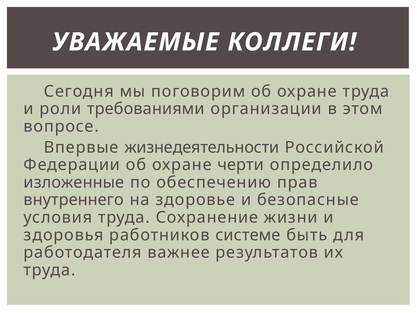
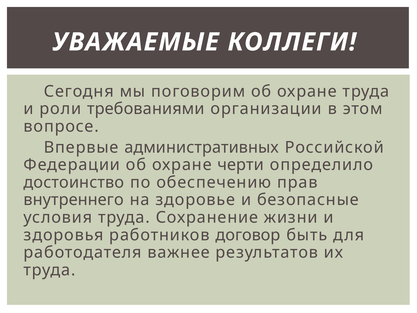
жизнедеятельности: жизнедеятельности -> административных
изложенные: изложенные -> достоинство
системе: системе -> договор
